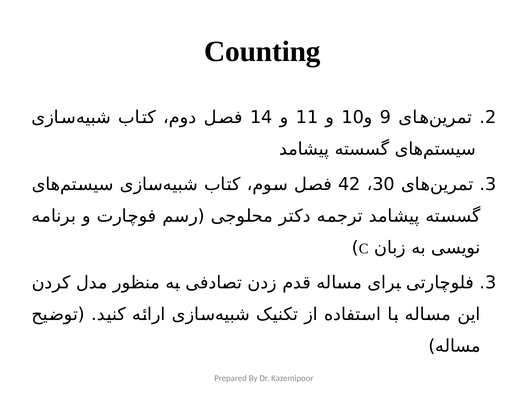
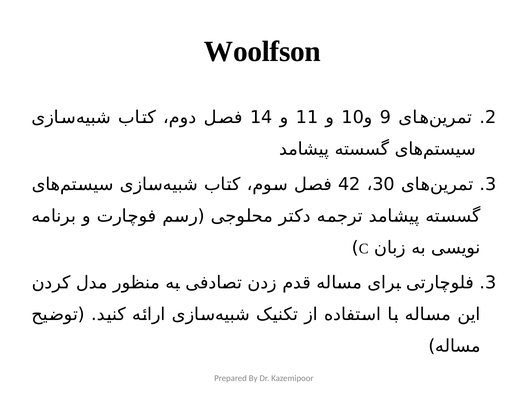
Counting: Counting -> Woolfson
